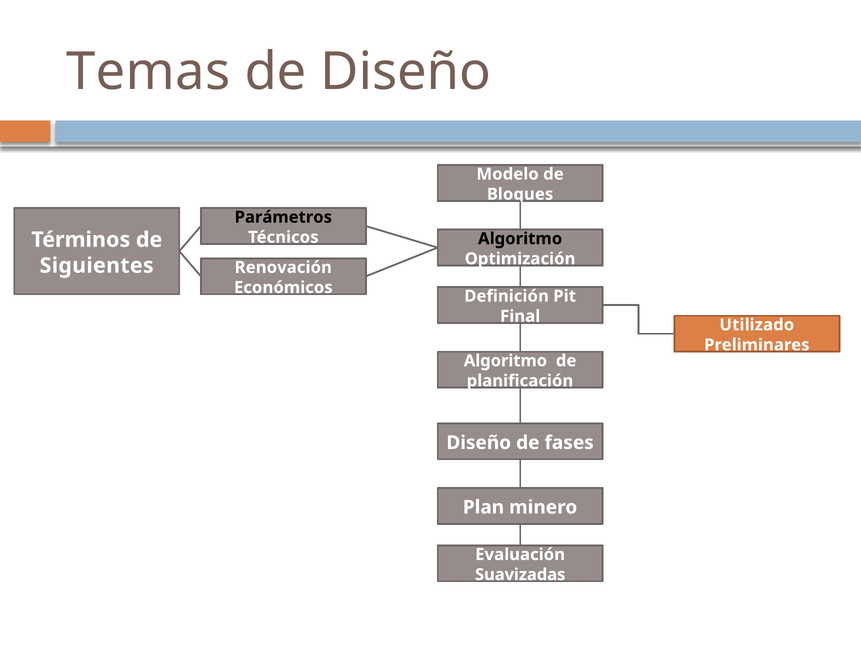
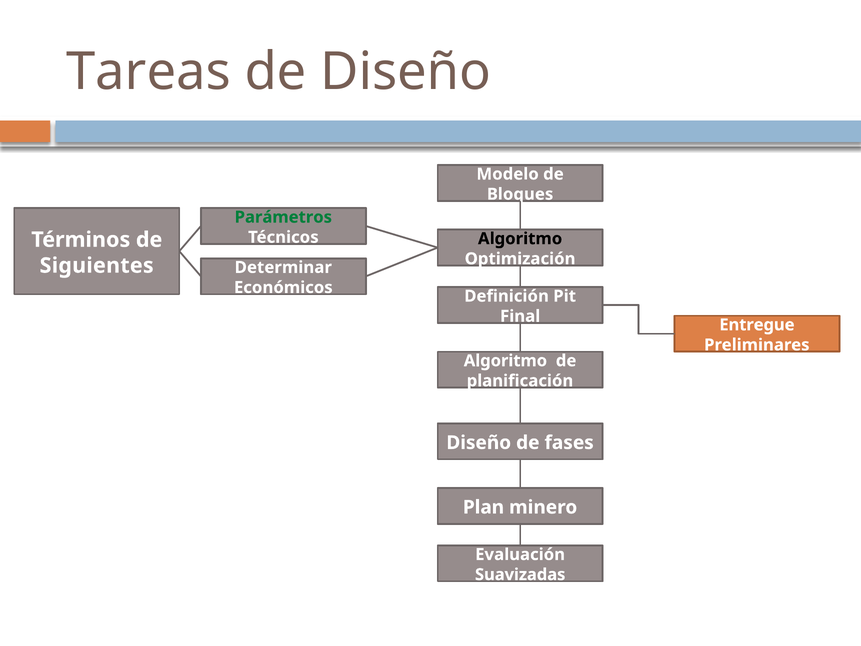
Temas: Temas -> Tareas
Parámetros colour: black -> green
Renovación: Renovación -> Determinar
Utilizado: Utilizado -> Entregue
